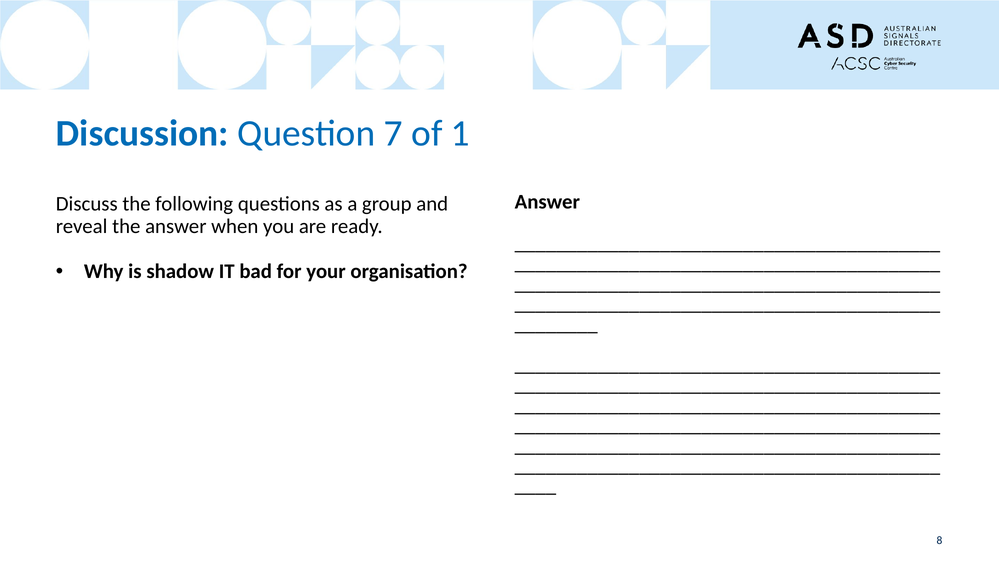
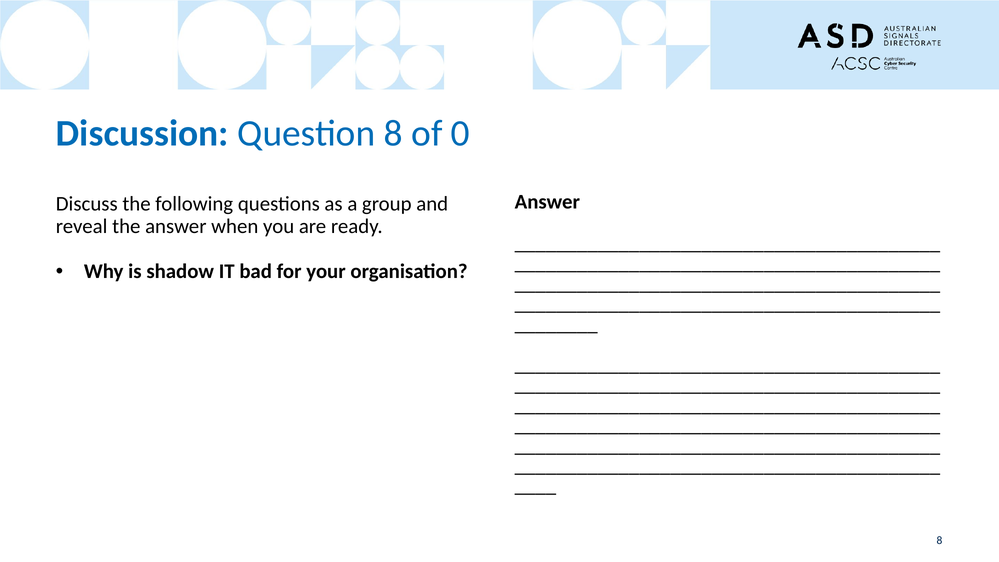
Question 7: 7 -> 8
1: 1 -> 0
